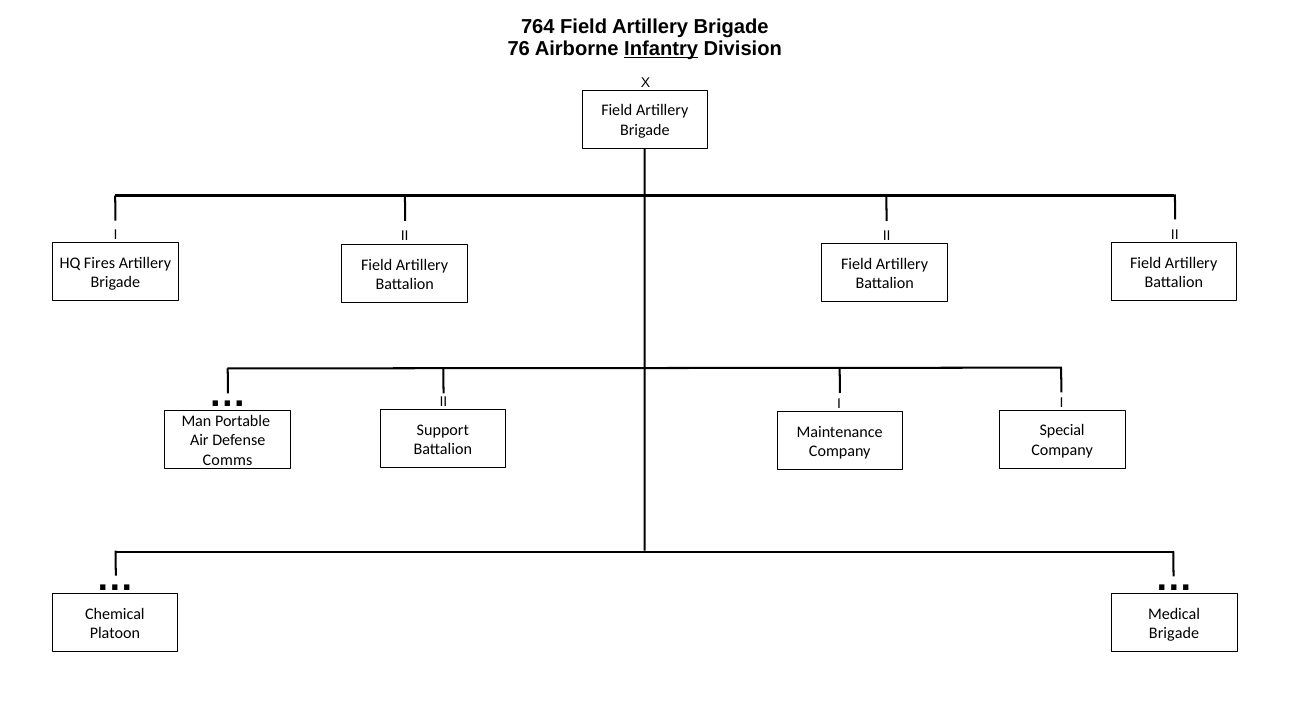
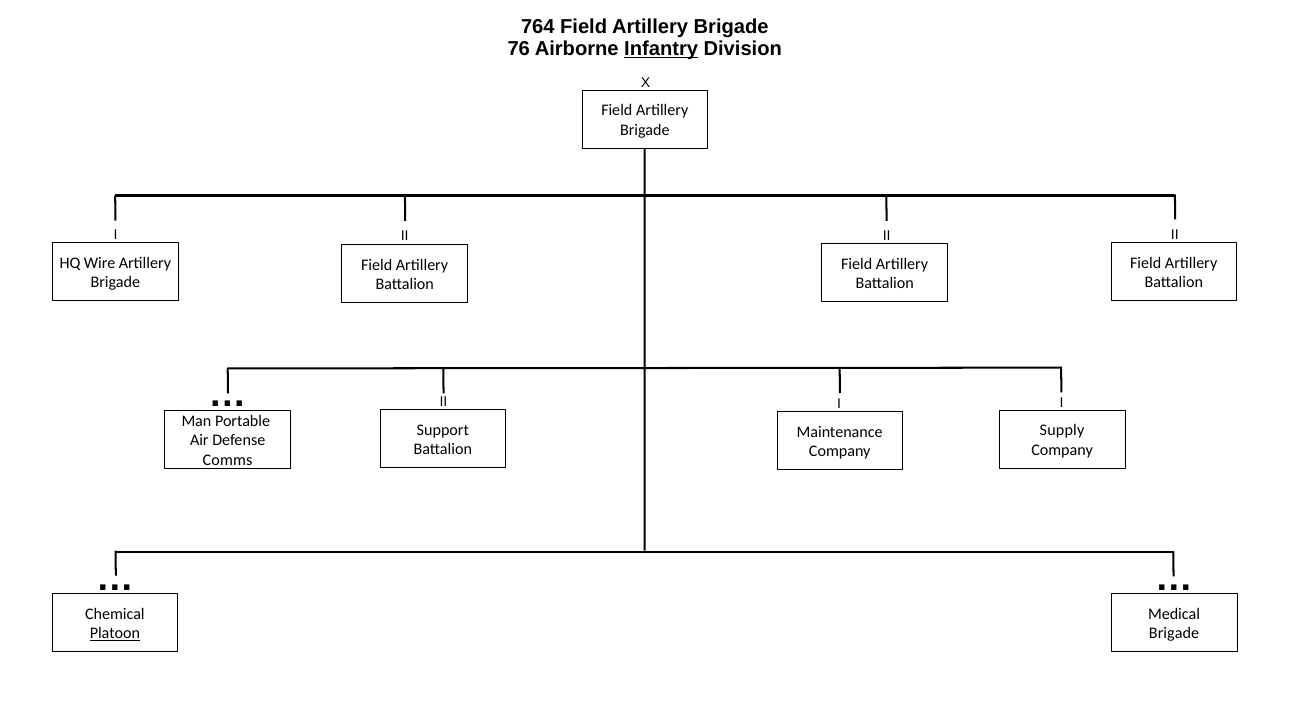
Fires: Fires -> Wire
Special: Special -> Supply
Platoon underline: none -> present
